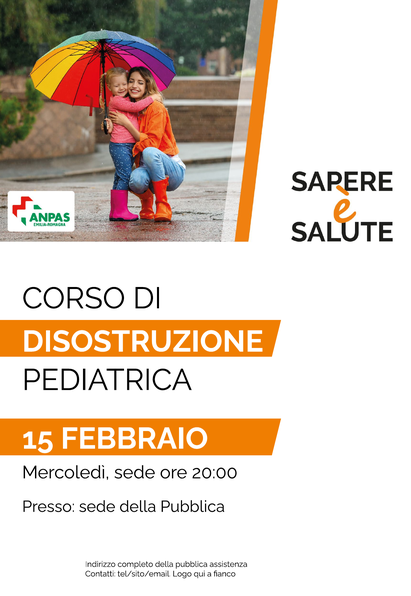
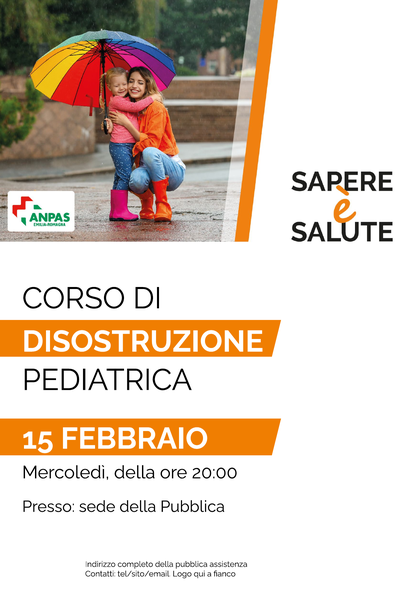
Mercoledì sede: sede -> della
